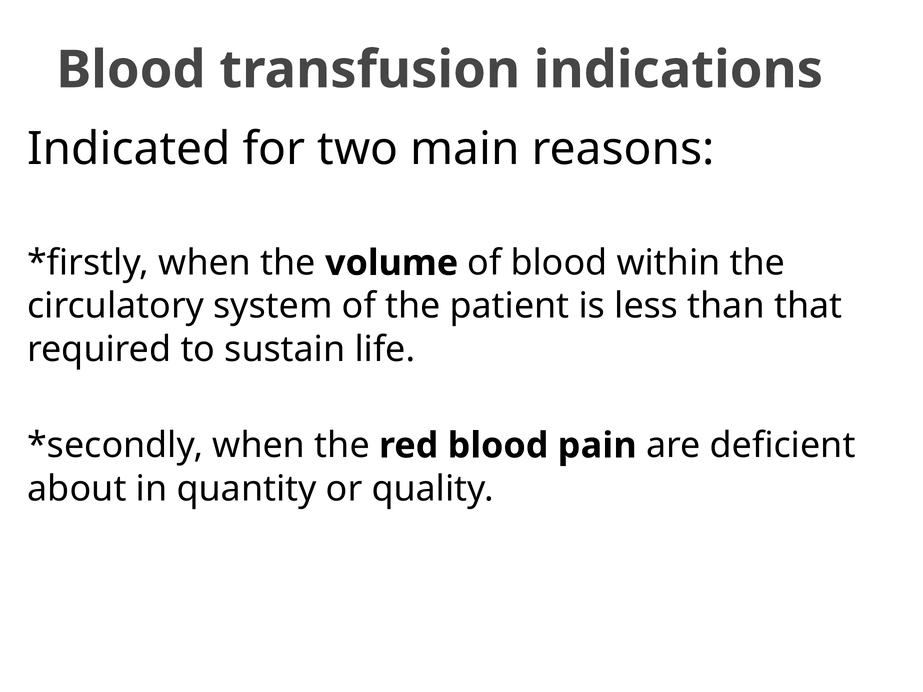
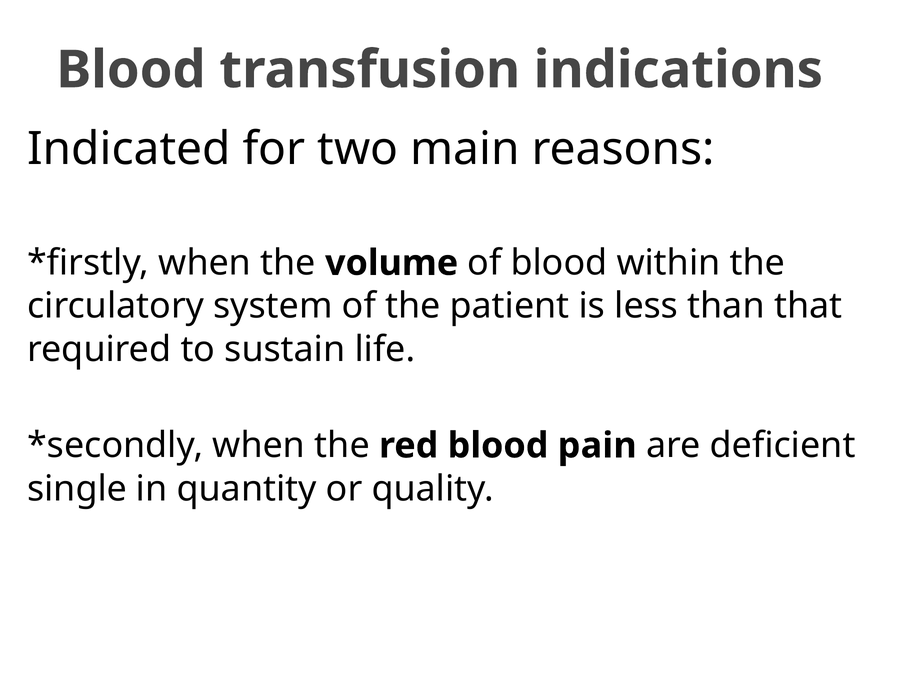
about: about -> single
